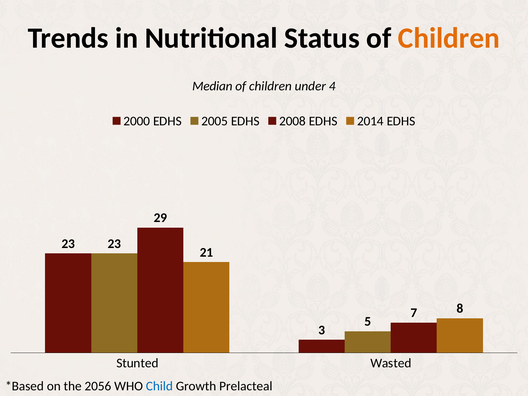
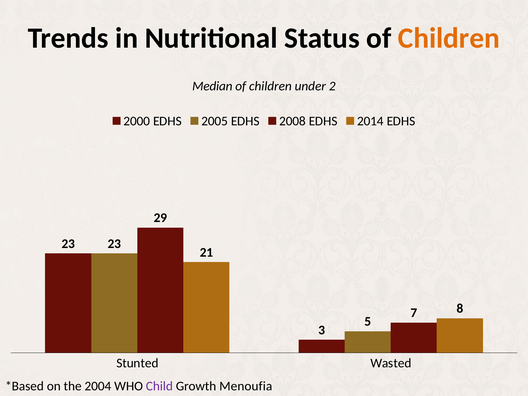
4: 4 -> 2
2056: 2056 -> 2004
Child colour: blue -> purple
Prelacteal: Prelacteal -> Menoufia
